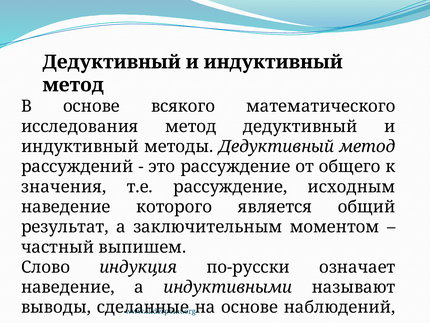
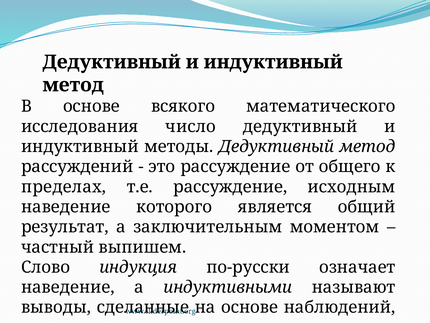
исследования метод: метод -> число
значения: значения -> пределах
